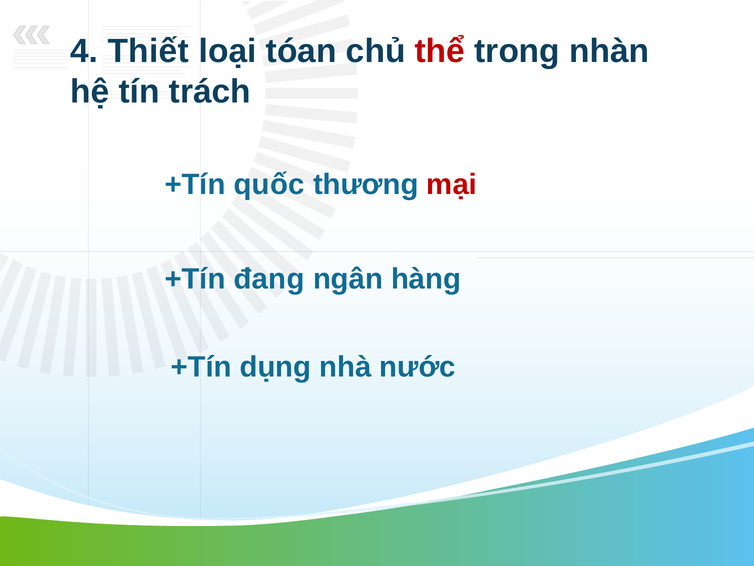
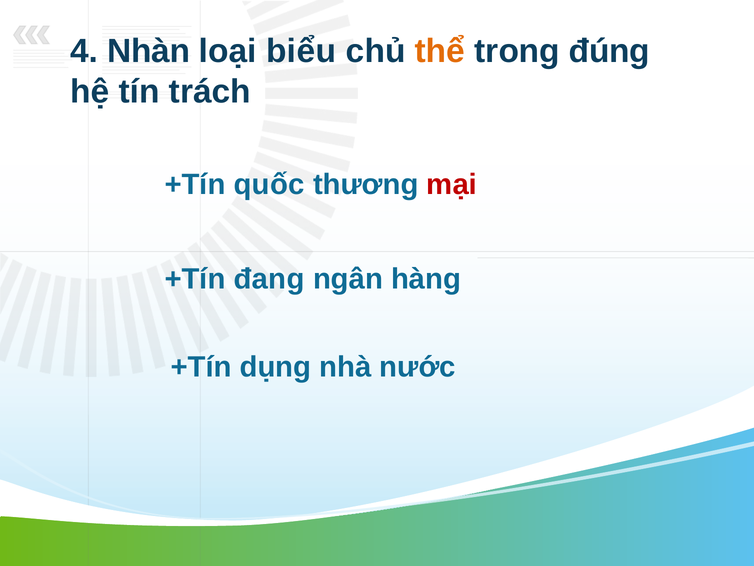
Thiết: Thiết -> Nhàn
tóan: tóan -> biểu
thể colour: red -> orange
nhàn: nhàn -> đúng
